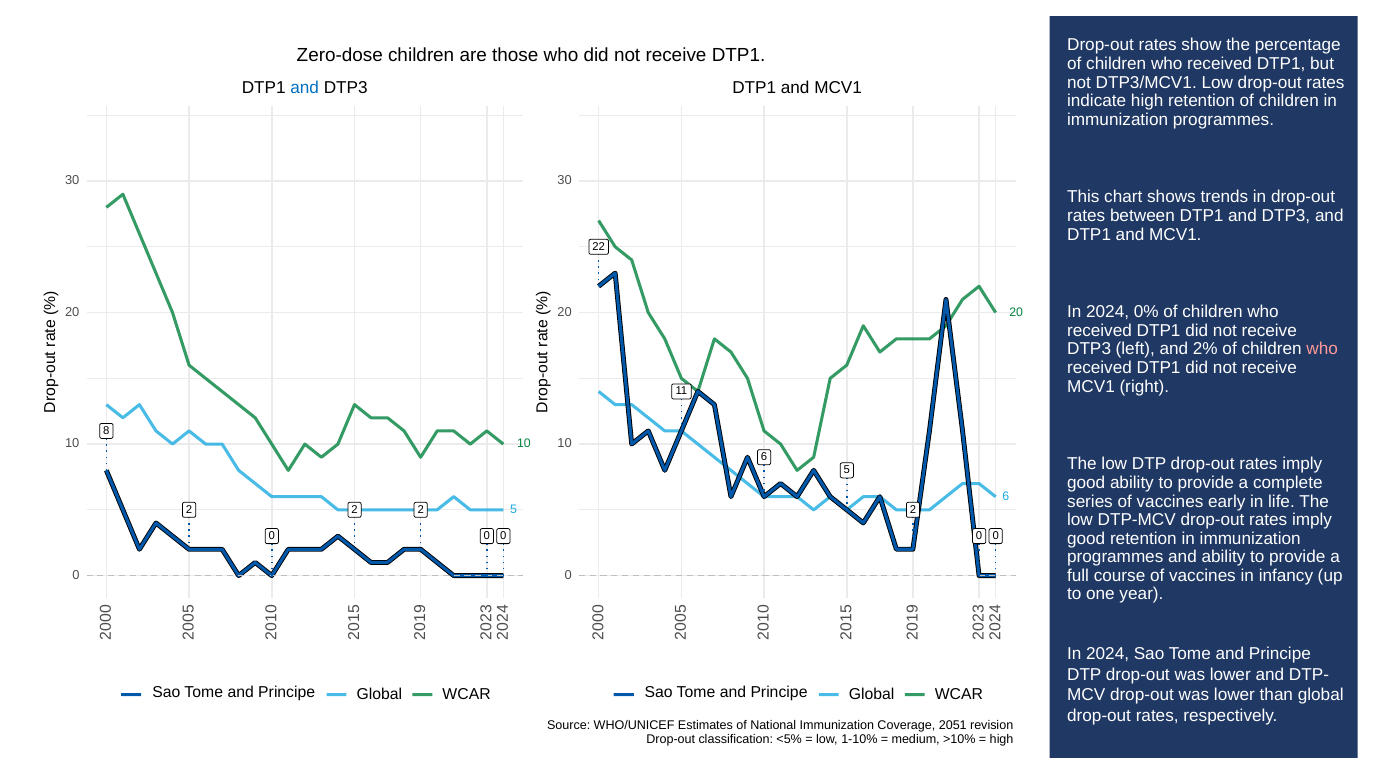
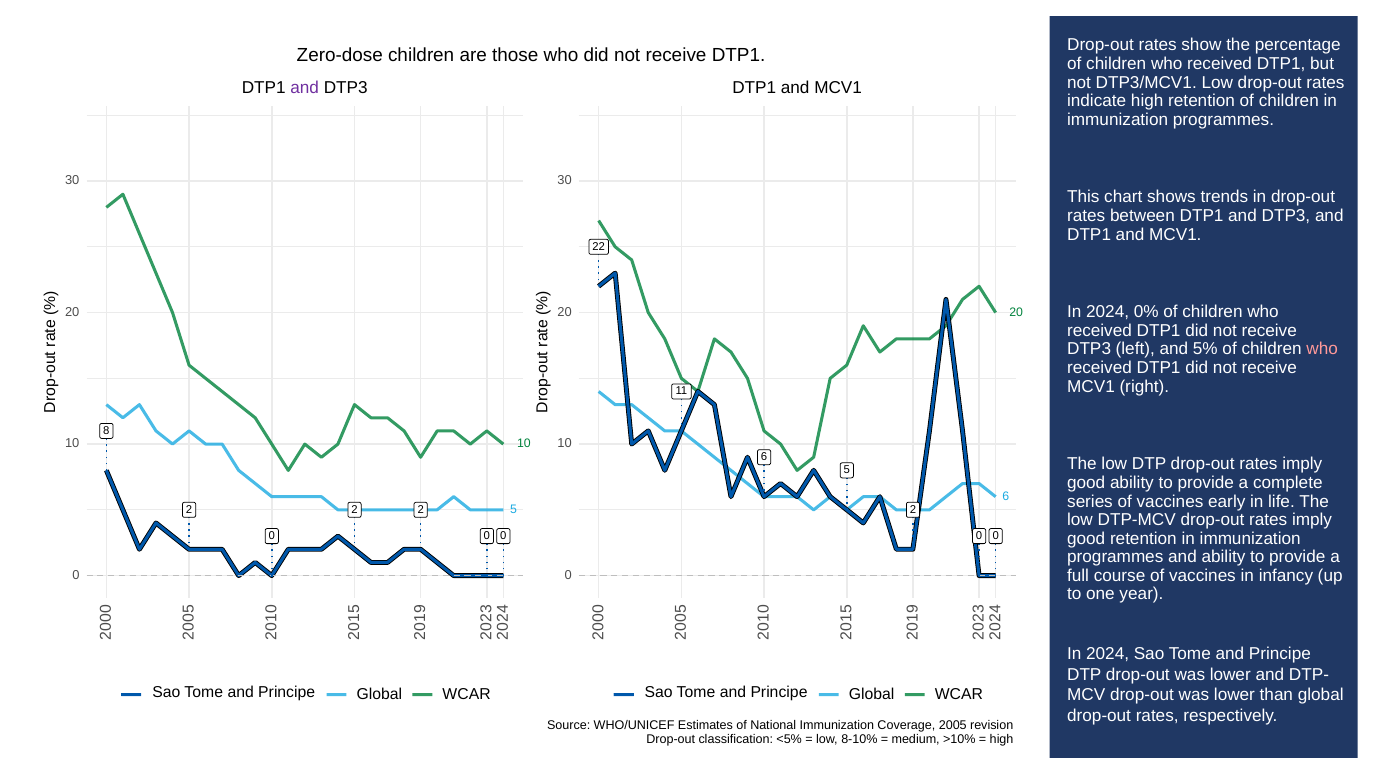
and at (305, 88) colour: blue -> purple
2%: 2% -> 5%
2051: 2051 -> 2005
1-10%: 1-10% -> 8-10%
